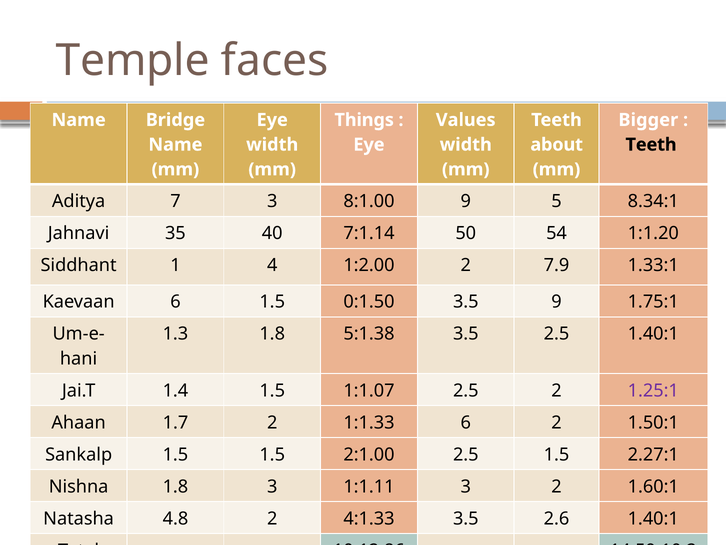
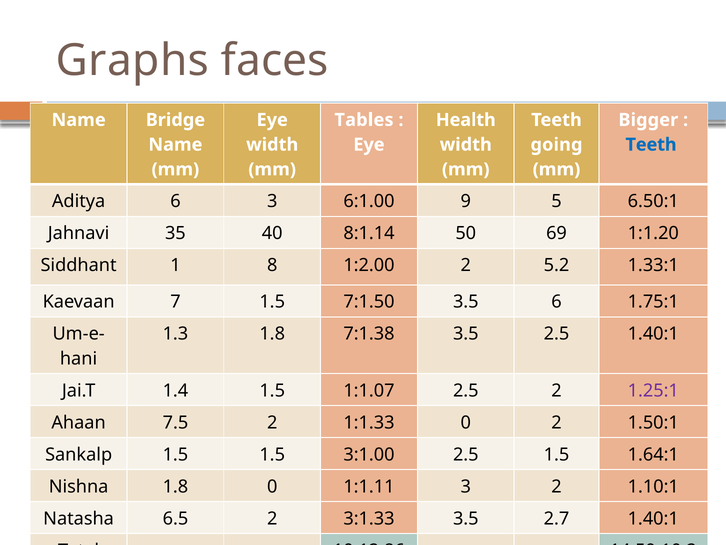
Temple: Temple -> Graphs
Things: Things -> Tables
Values: Values -> Health
about: about -> going
Teeth at (651, 145) colour: black -> blue
Aditya 7: 7 -> 6
8:1.00: 8:1.00 -> 6:1.00
8.34:1: 8.34:1 -> 6.50:1
7:1.14: 7:1.14 -> 8:1.14
54: 54 -> 69
4: 4 -> 8
7.9: 7.9 -> 5.2
Kaevaan 6: 6 -> 7
0:1.50: 0:1.50 -> 7:1.50
3.5 9: 9 -> 6
5:1.38: 5:1.38 -> 7:1.38
1.7: 1.7 -> 7.5
1:1.33 6: 6 -> 0
2:1.00: 2:1.00 -> 3:1.00
2.27:1: 2.27:1 -> 1.64:1
1.8 3: 3 -> 0
1.60:1: 1.60:1 -> 1.10:1
4.8: 4.8 -> 6.5
4:1.33: 4:1.33 -> 3:1.33
2.6: 2.6 -> 2.7
